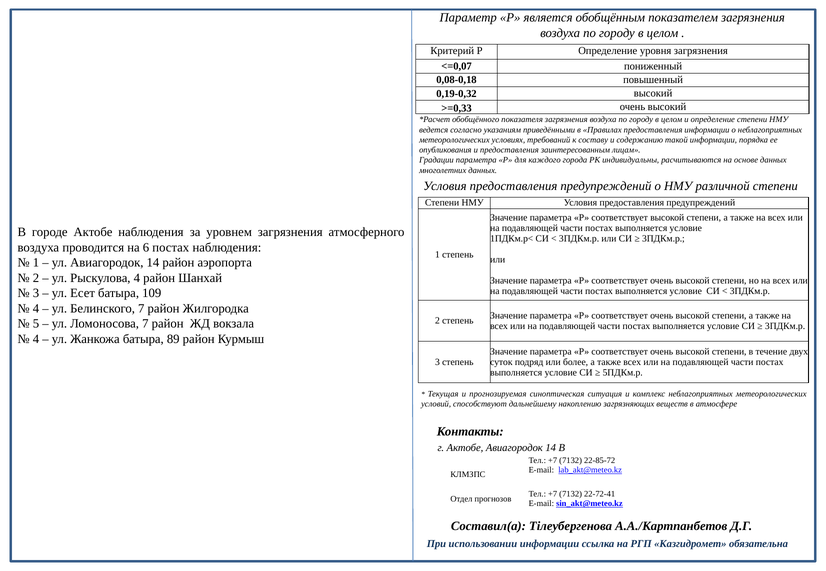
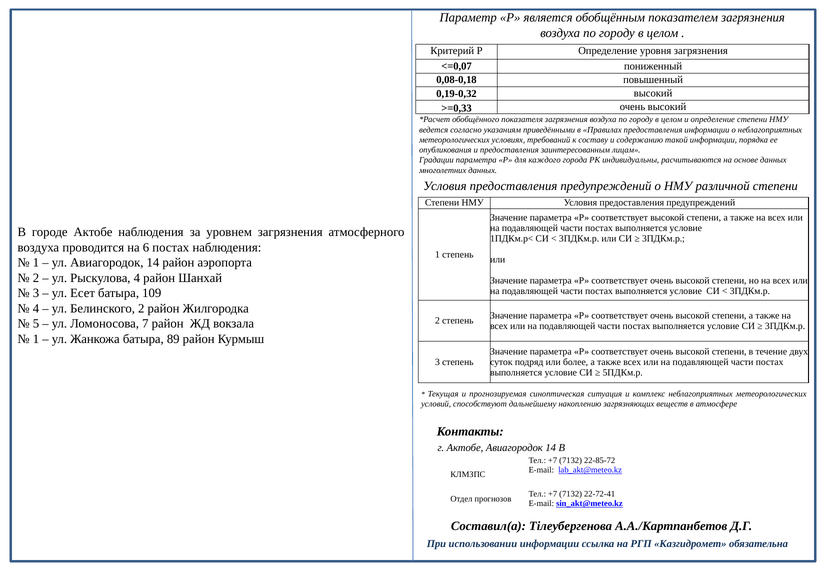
Белинского 7: 7 -> 2
4 at (36, 339): 4 -> 1
